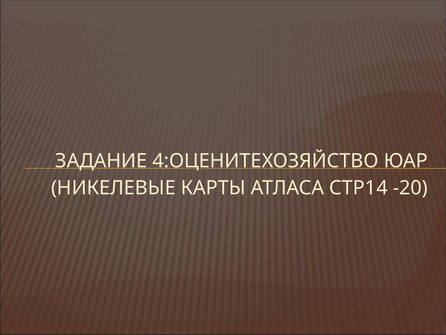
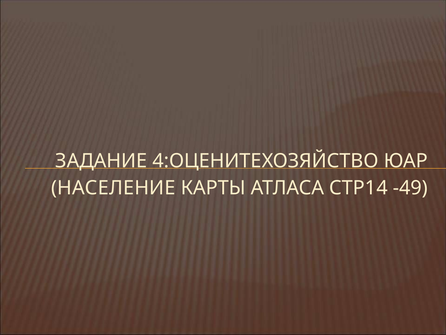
НИКЕЛЕВЫЕ: НИКЕЛЕВЫЕ -> НАСЕЛЕНИЕ
-20: -20 -> -49
